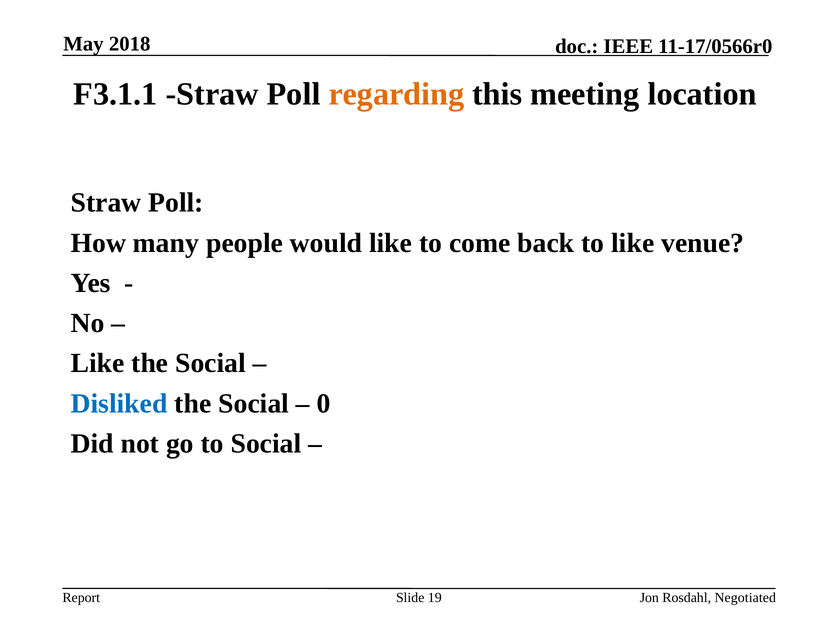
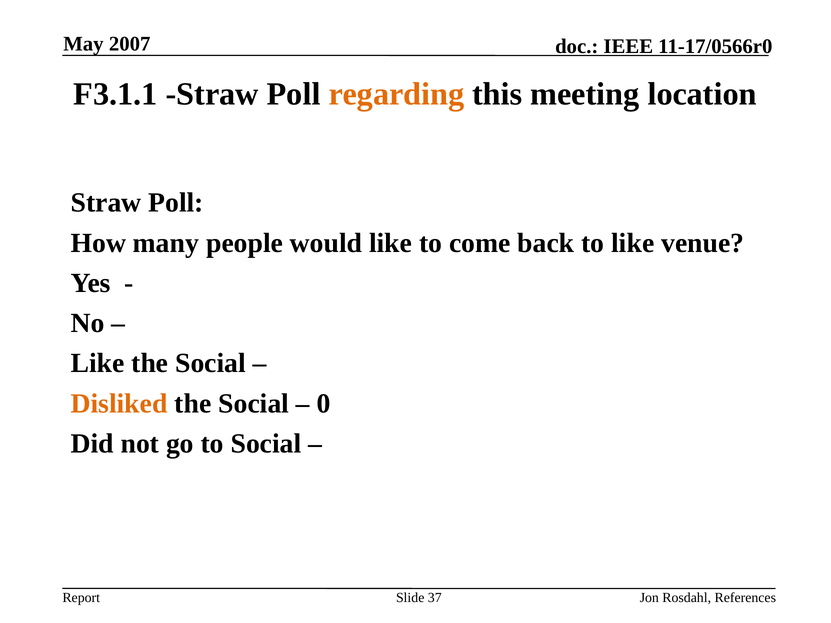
2018: 2018 -> 2007
Disliked colour: blue -> orange
19: 19 -> 37
Negotiated: Negotiated -> References
